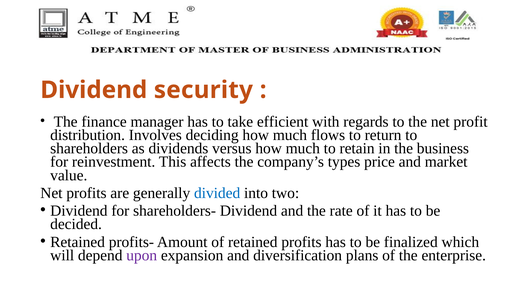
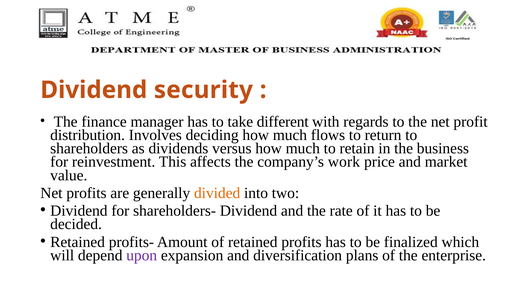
efficient: efficient -> different
types: types -> work
divided colour: blue -> orange
